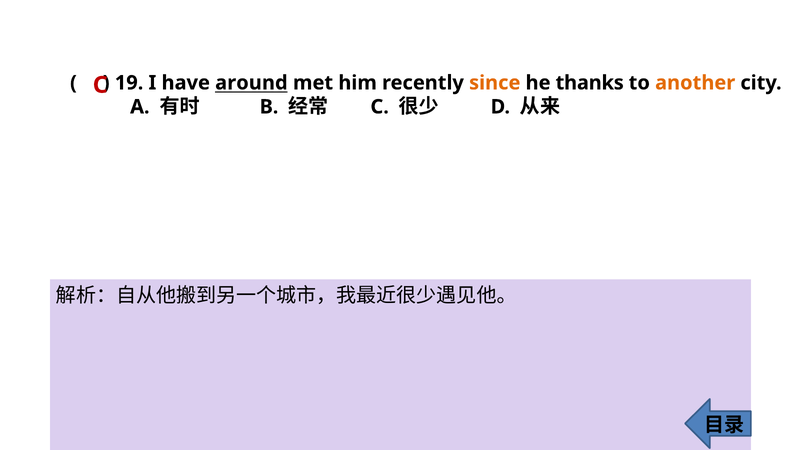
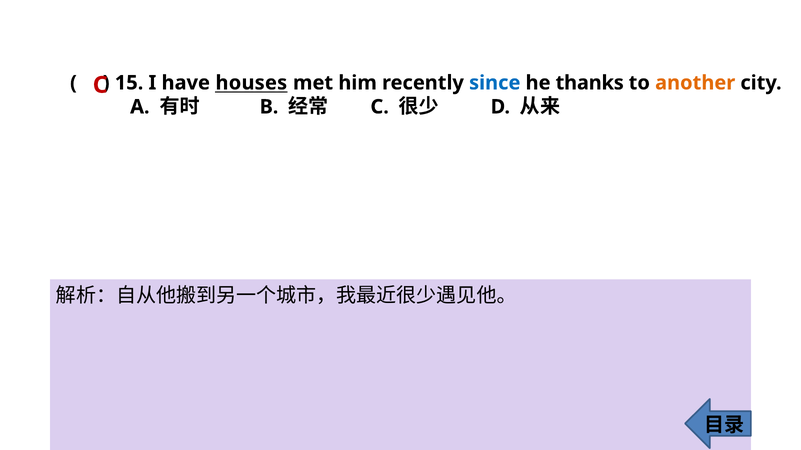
19: 19 -> 15
around: around -> houses
since colour: orange -> blue
